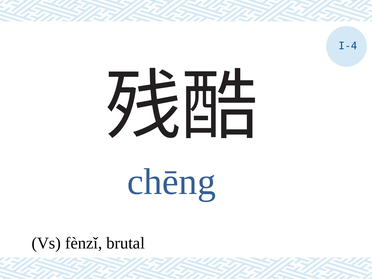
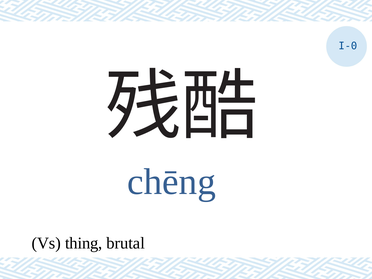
I-4: I-4 -> I-0
fènzǐ: fènzǐ -> thing
